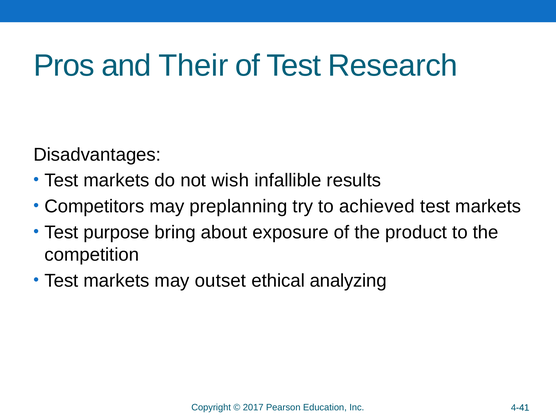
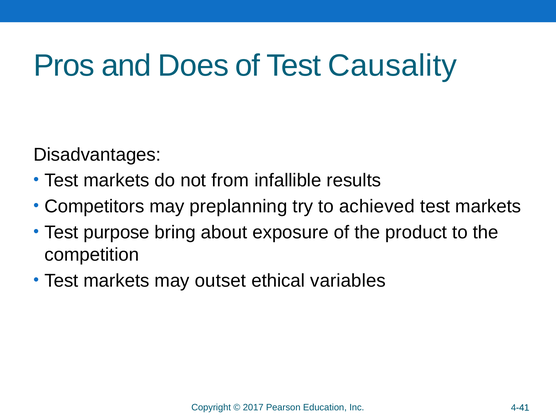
Their: Their -> Does
Research: Research -> Causality
wish: wish -> from
analyzing: analyzing -> variables
